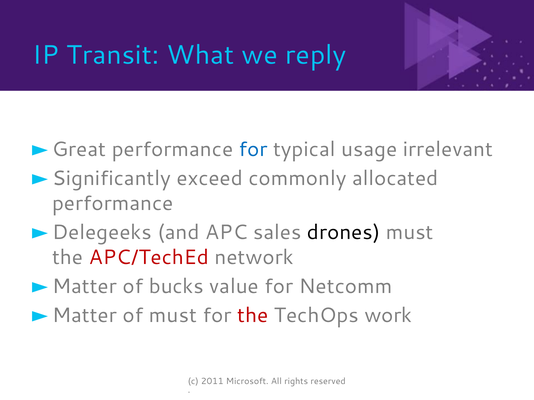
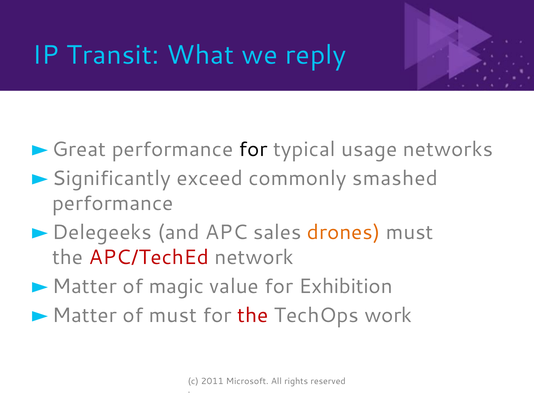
for at (253, 150) colour: blue -> black
irrelevant: irrelevant -> networks
allocated: allocated -> smashed
drones colour: black -> orange
bucks: bucks -> magic
Netcomm: Netcomm -> Exhibition
